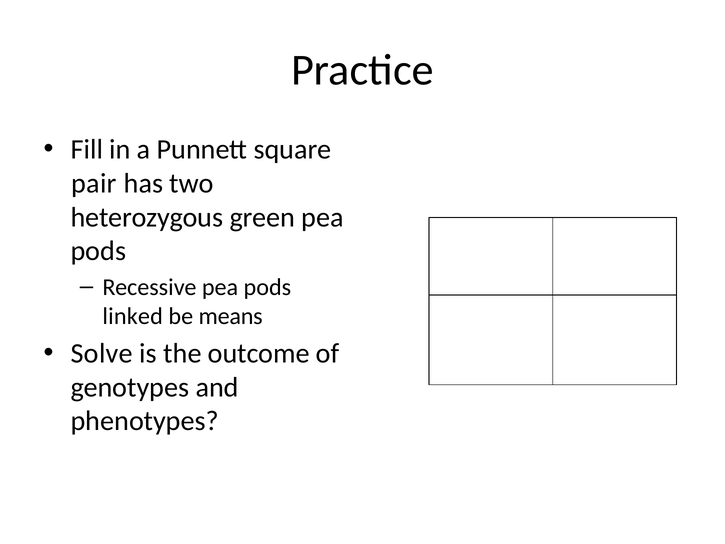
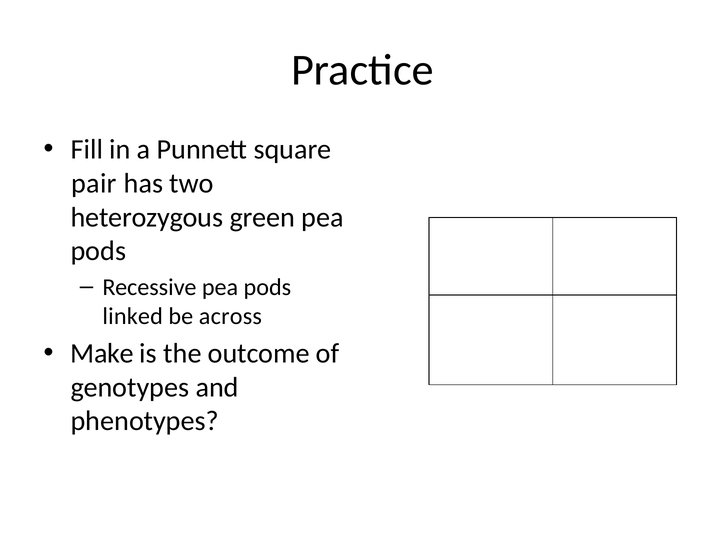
means: means -> across
Solve: Solve -> Make
